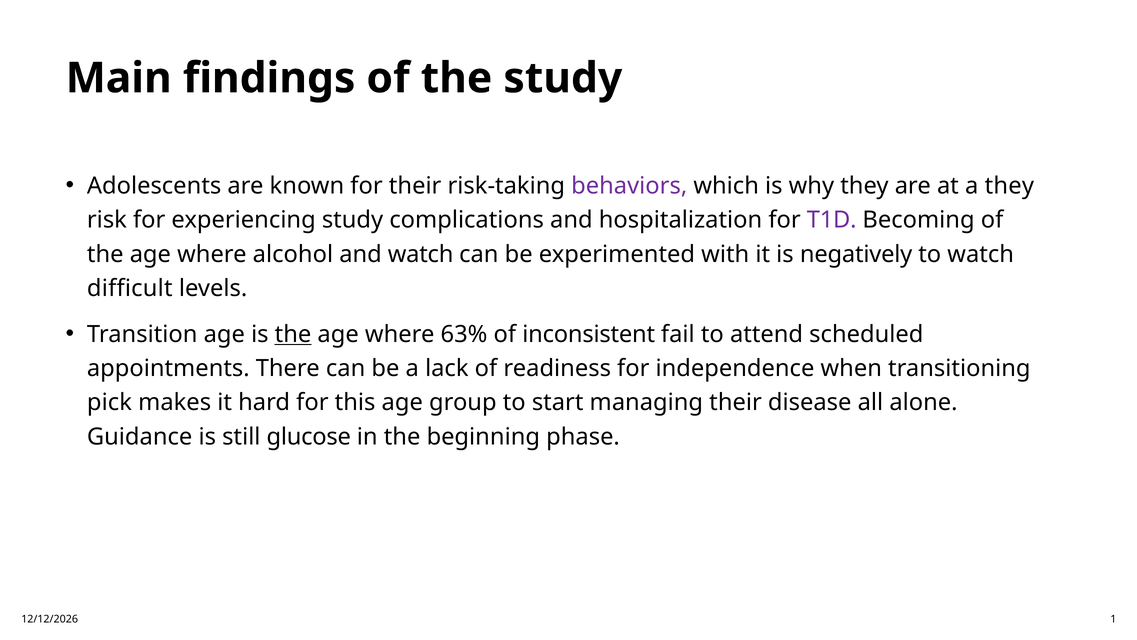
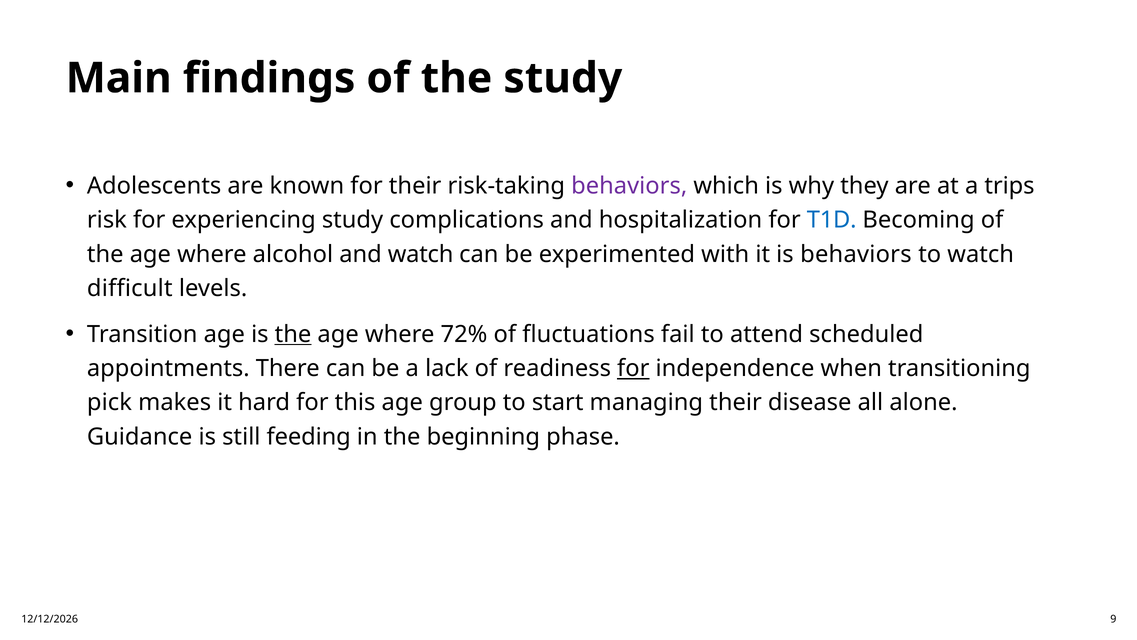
a they: they -> trips
T1D colour: purple -> blue
is negatively: negatively -> behaviors
63%: 63% -> 72%
inconsistent: inconsistent -> fluctuations
for at (633, 368) underline: none -> present
glucose: glucose -> feeding
1: 1 -> 9
